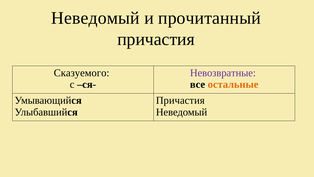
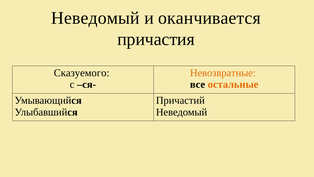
прочитанный: прочитанный -> оканчивается
Невозвратные colour: purple -> orange
Причастия at (180, 100): Причастия -> Причастий
